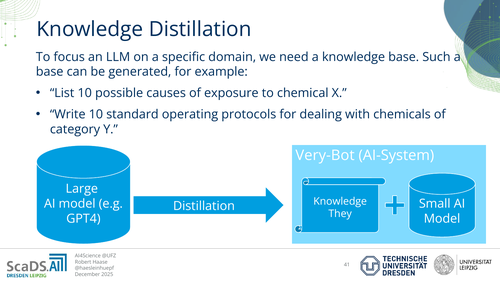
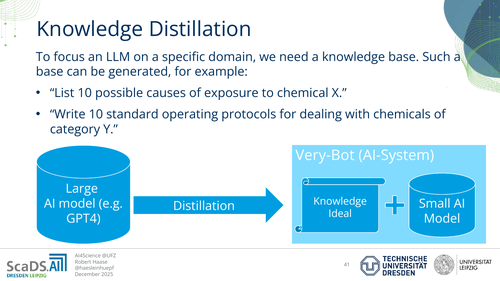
They: They -> Ideal
